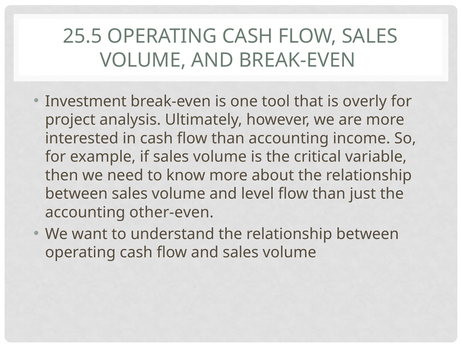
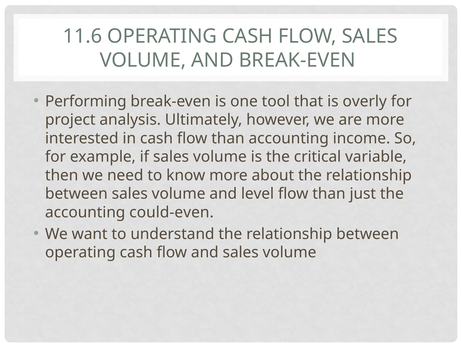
25.5: 25.5 -> 11.6
Investment: Investment -> Performing
other-even: other-even -> could-even
